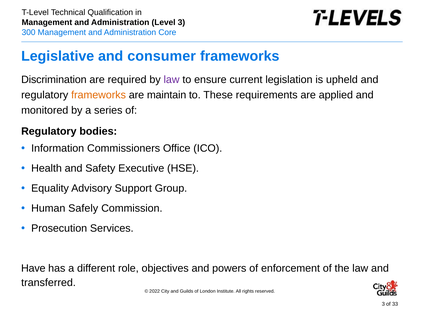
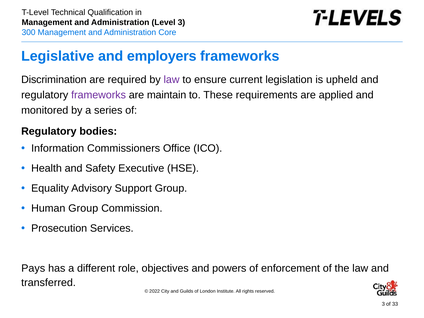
consumer: consumer -> employers
frameworks at (99, 95) colour: orange -> purple
Human Safely: Safely -> Group
Have: Have -> Pays
